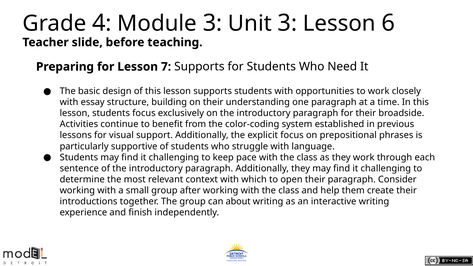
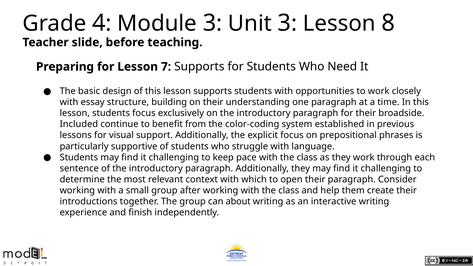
6: 6 -> 8
Activities: Activities -> Included
